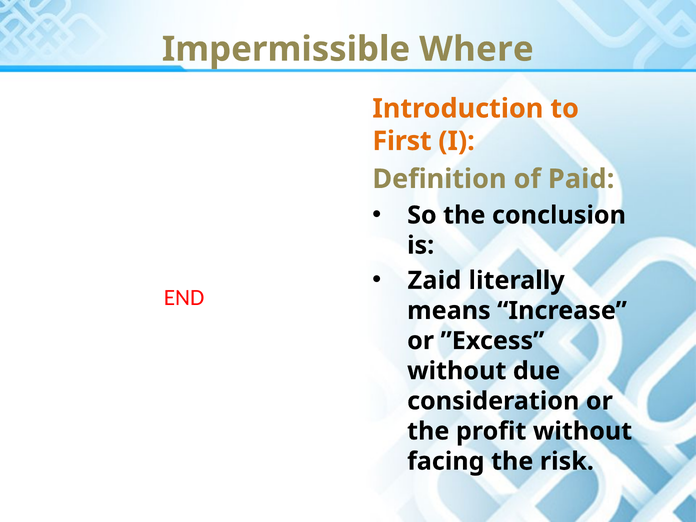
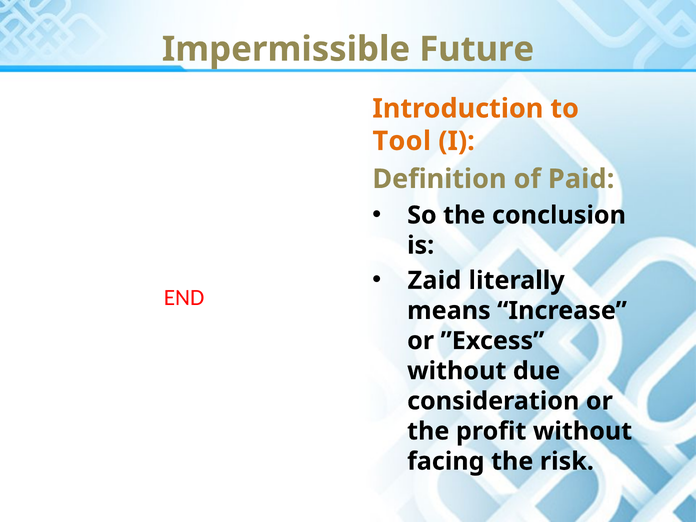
Where: Where -> Future
First: First -> Tool
